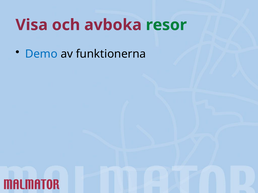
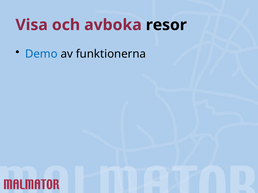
resor colour: green -> black
